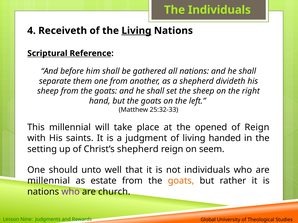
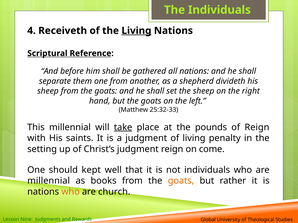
take underline: none -> present
opened: opened -> pounds
handed: handed -> penalty
Christ’s shepherd: shepherd -> judgment
seem: seem -> come
unto: unto -> kept
estate: estate -> books
who at (71, 192) colour: purple -> orange
